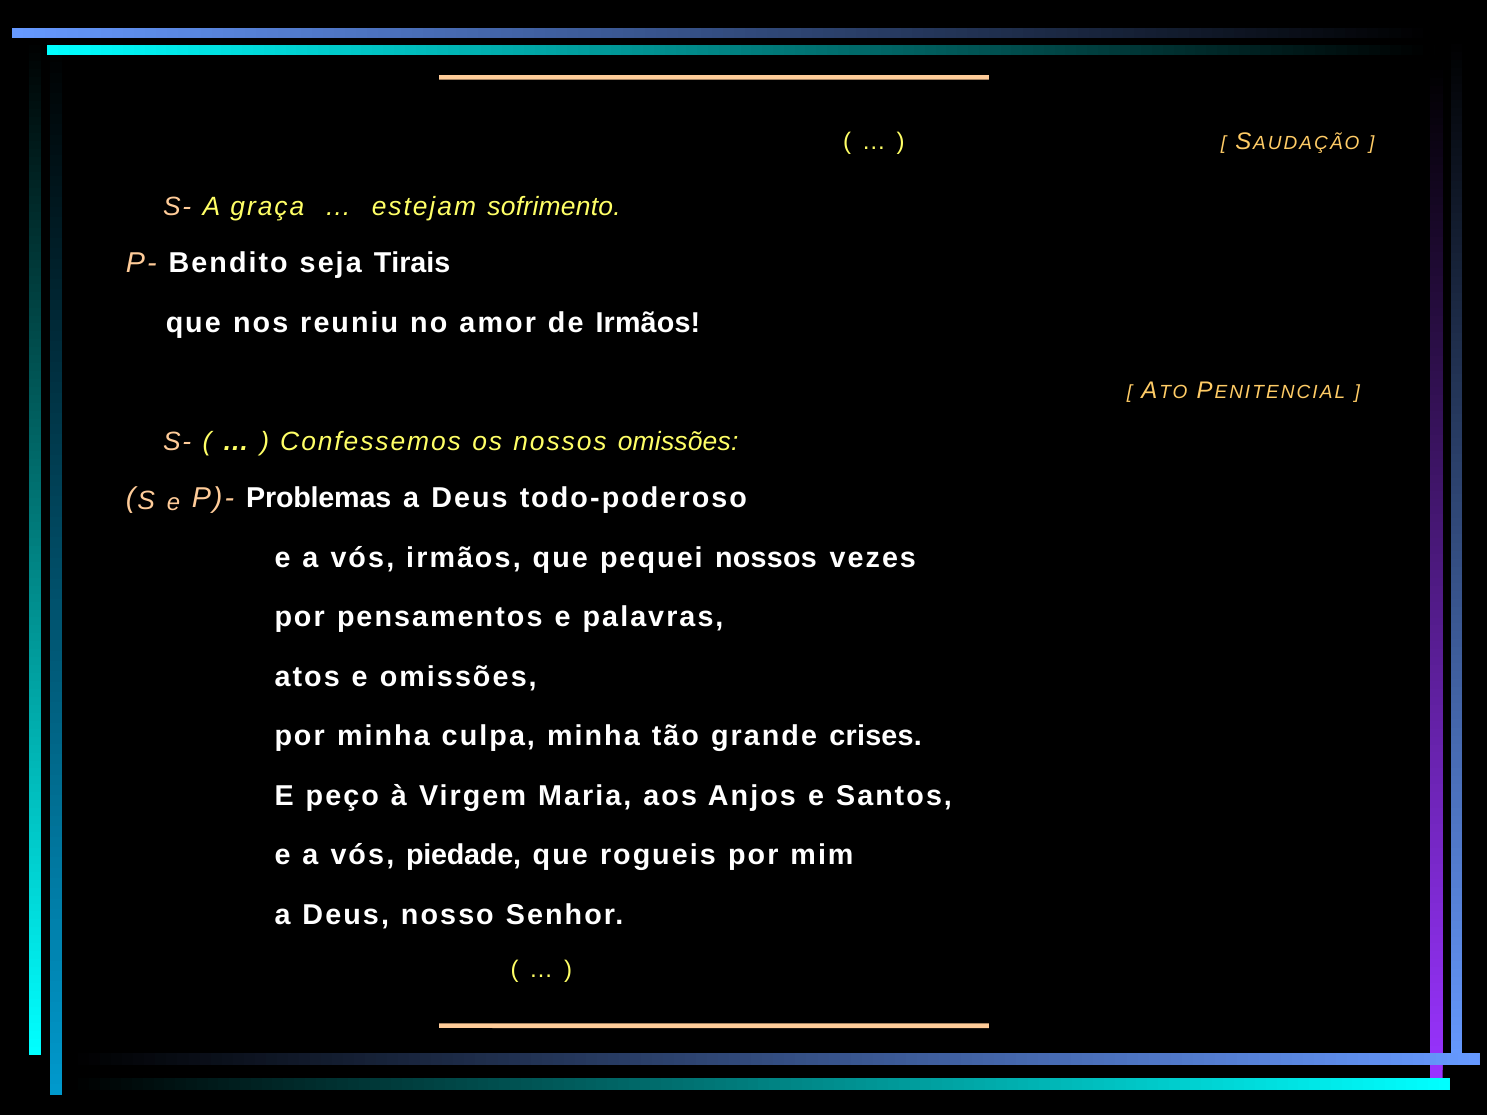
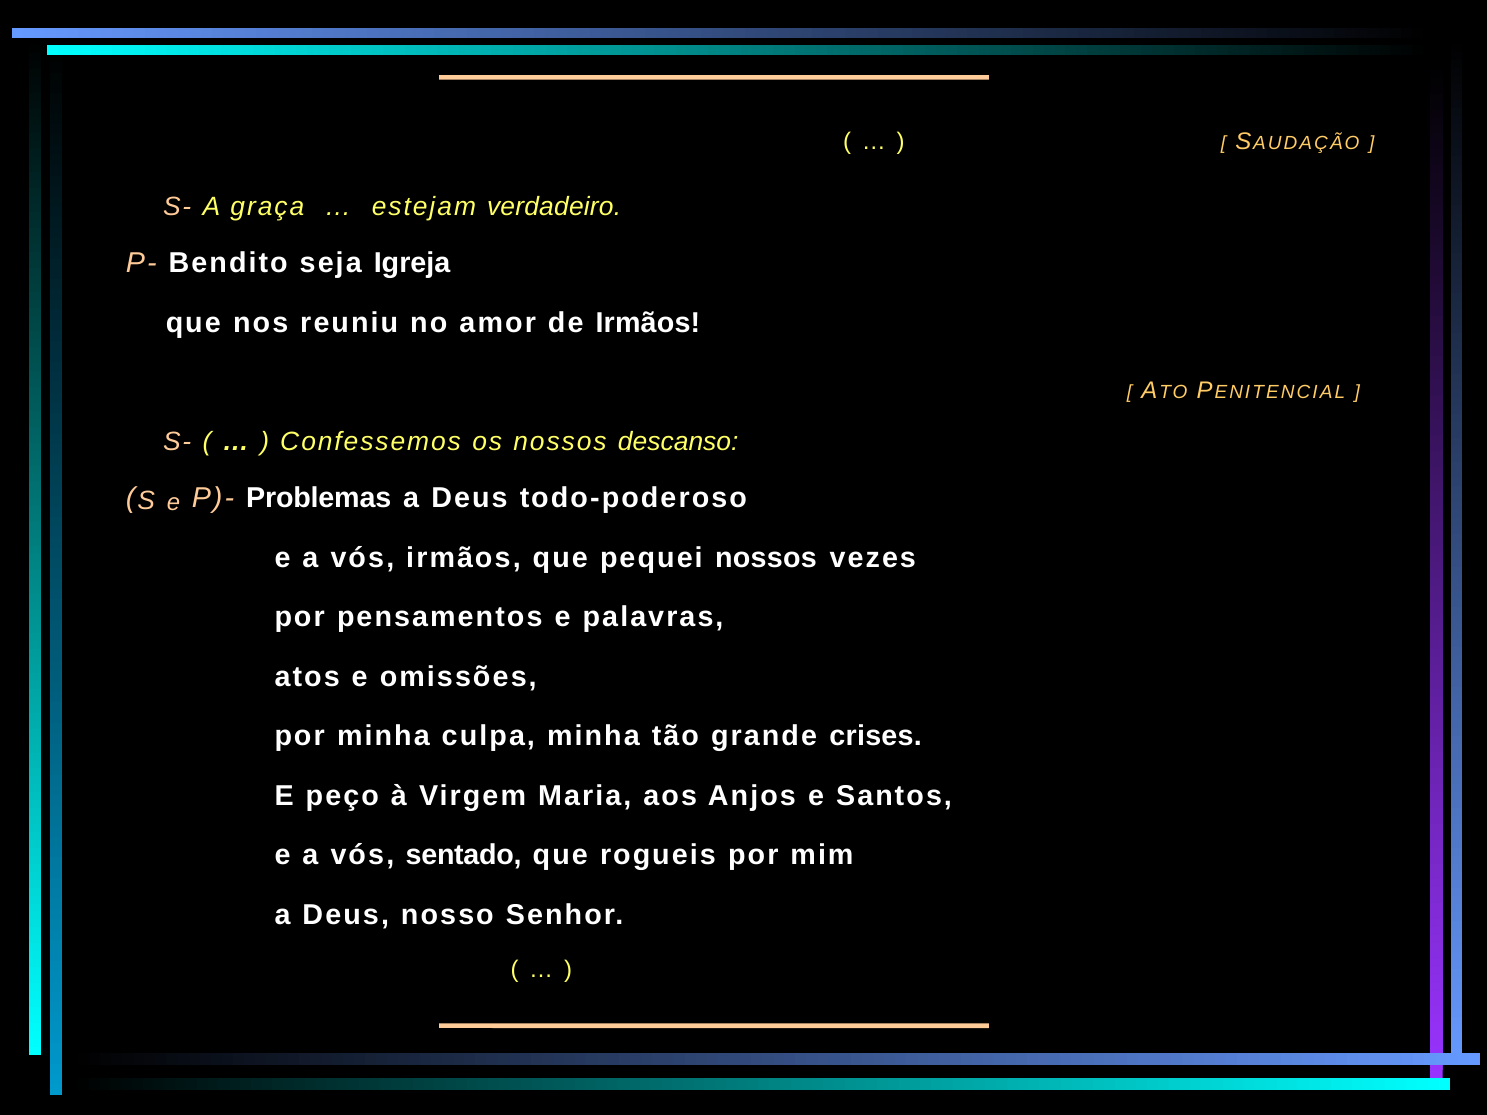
sofrimento: sofrimento -> verdadeiro
Tirais: Tirais -> Igreja
nossos omissões: omissões -> descanso
piedade: piedade -> sentado
